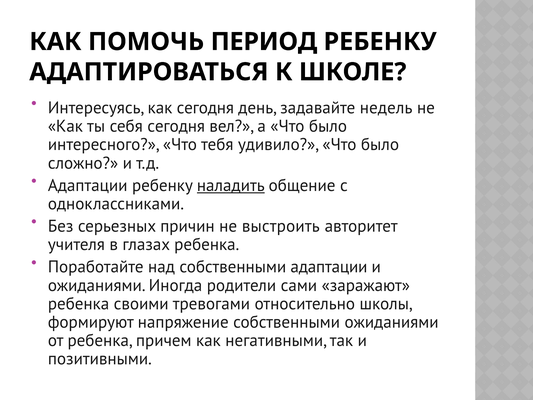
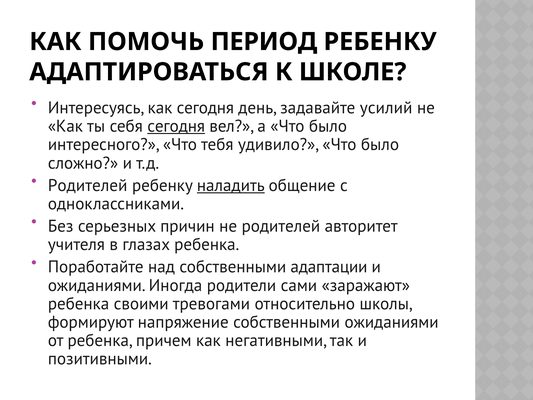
недель: недель -> усилий
сегодня at (176, 126) underline: none -> present
Адаптации at (88, 185): Адаптации -> Родителей
не выстроить: выстроить -> родителей
